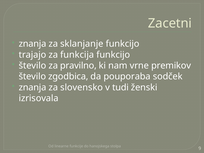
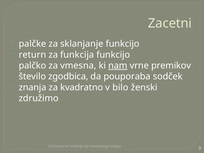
znanja at (33, 44): znanja -> palčke
trajajo: trajajo -> return
število at (32, 66): število -> palčko
pravilno: pravilno -> vmesna
nam underline: none -> present
slovensko: slovensko -> kvadratno
tudi: tudi -> bilo
izrisovala: izrisovala -> združimo
